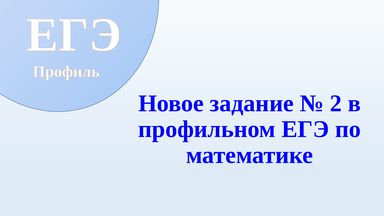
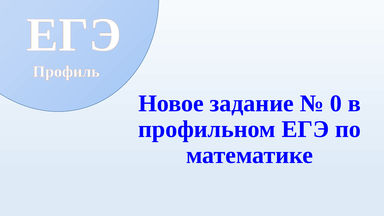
2: 2 -> 0
